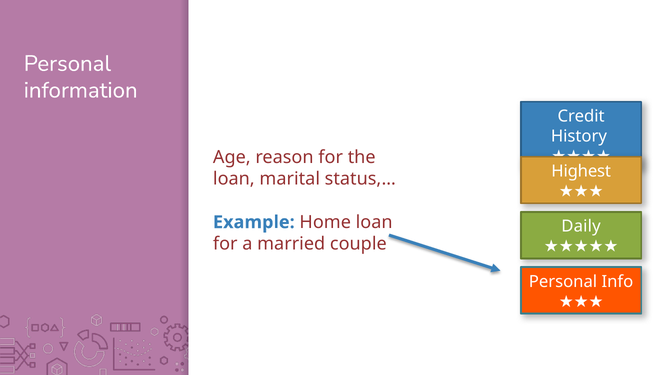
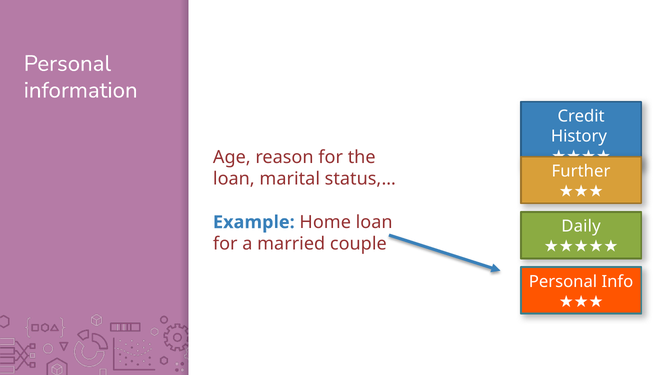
Highest: Highest -> Further
